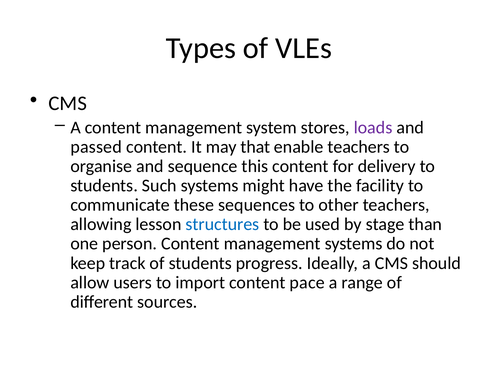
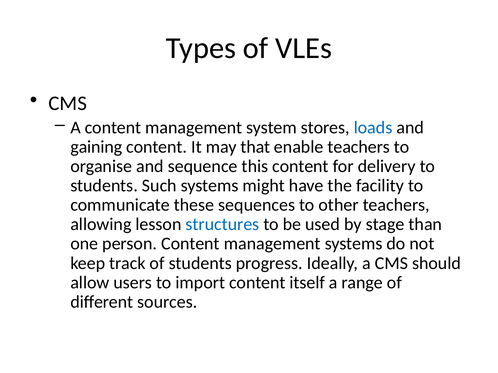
loads colour: purple -> blue
passed: passed -> gaining
pace: pace -> itself
